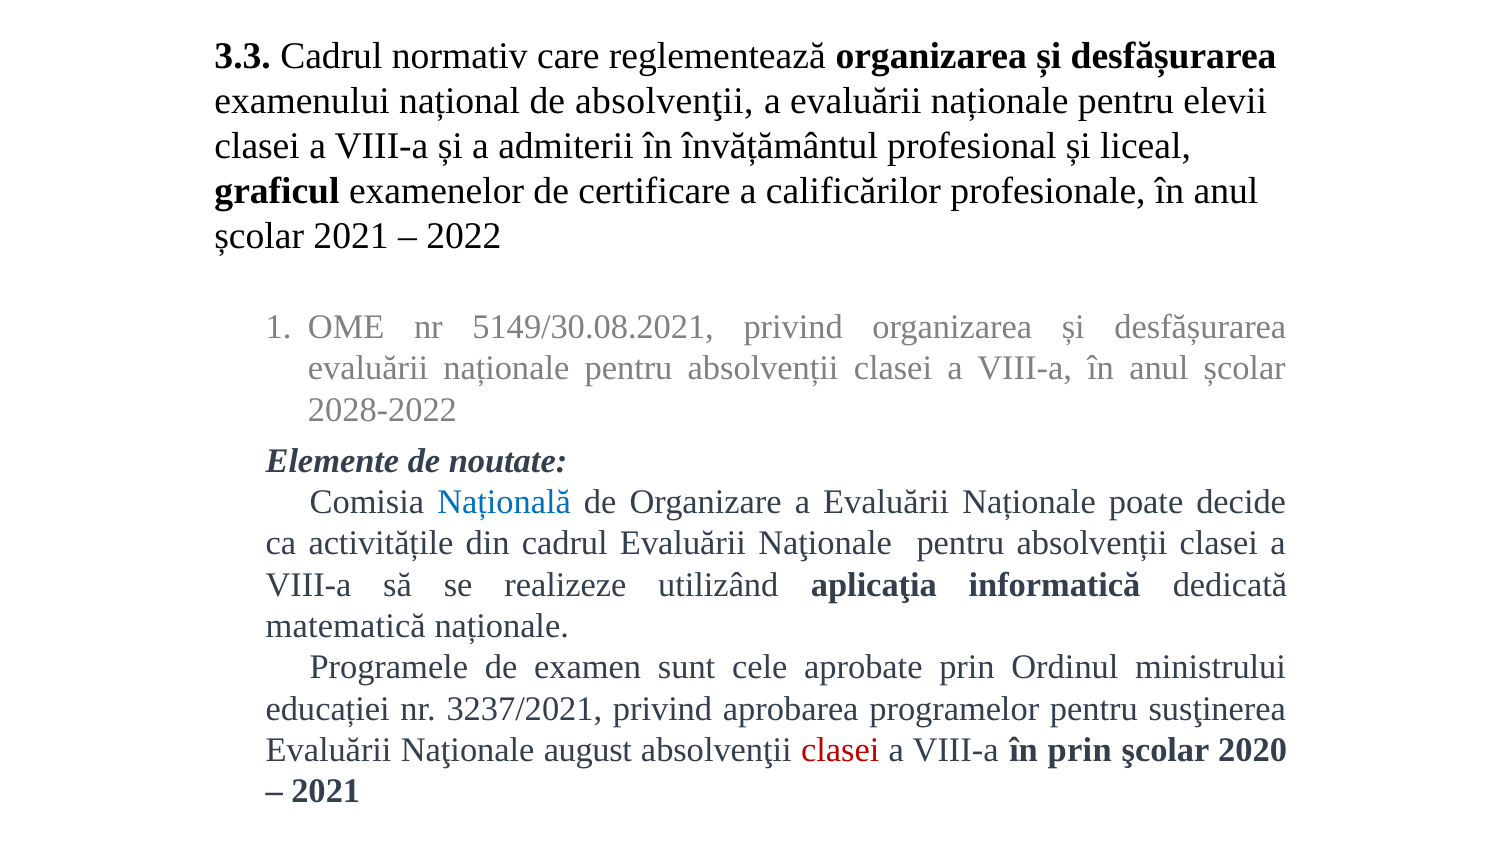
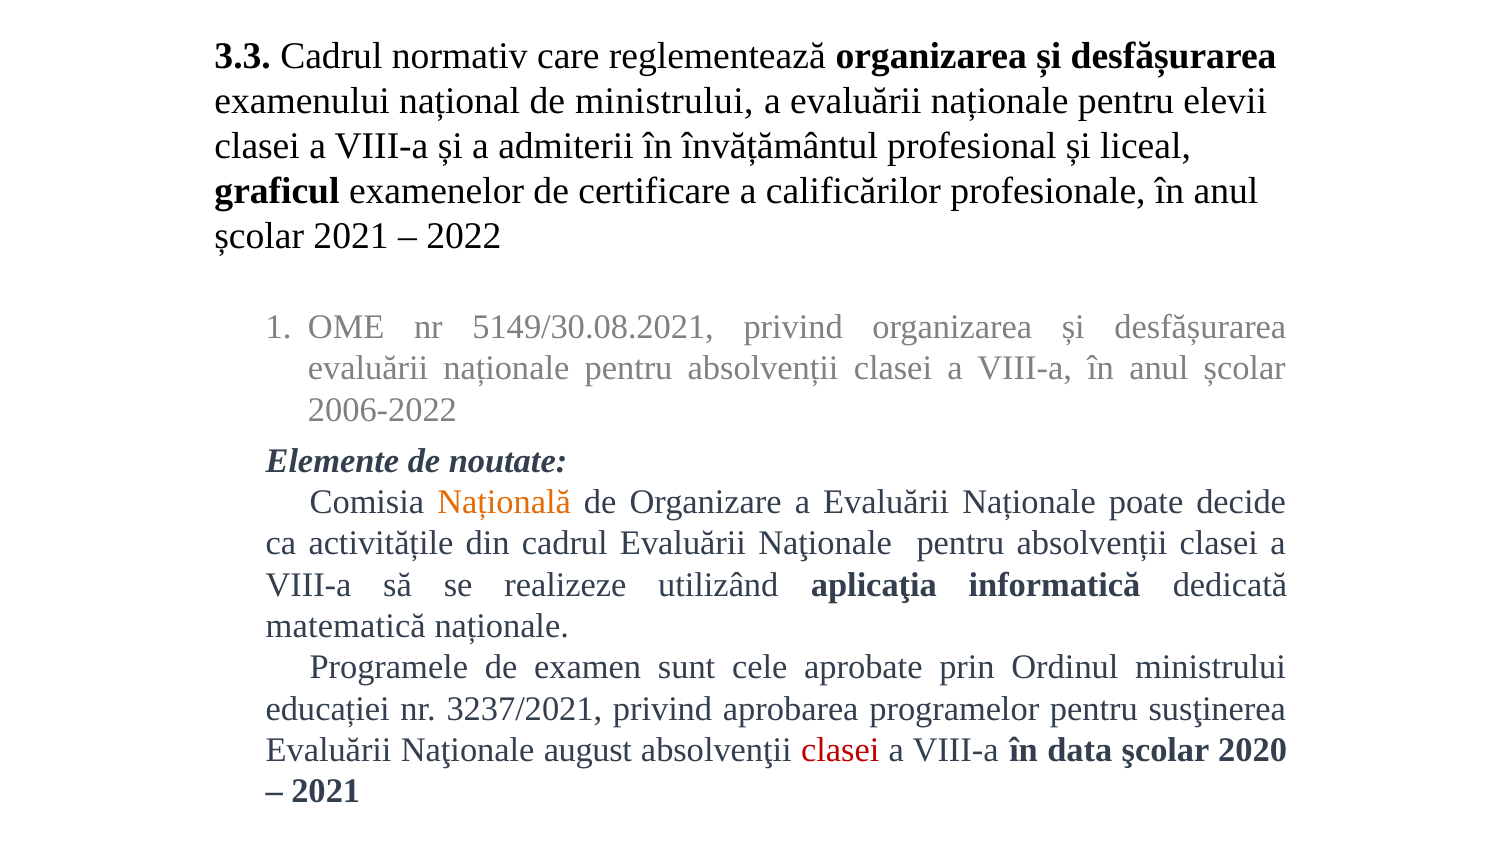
de absolvenţii: absolvenţii -> ministrului
2028-2022: 2028-2022 -> 2006-2022
Națională colour: blue -> orange
în prin: prin -> data
